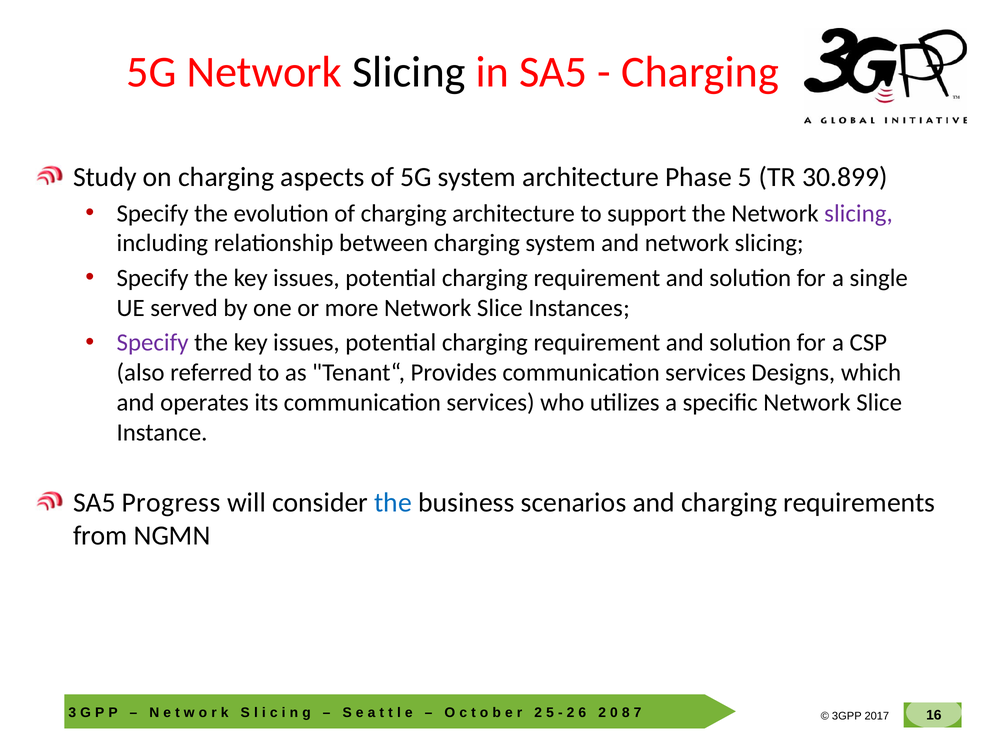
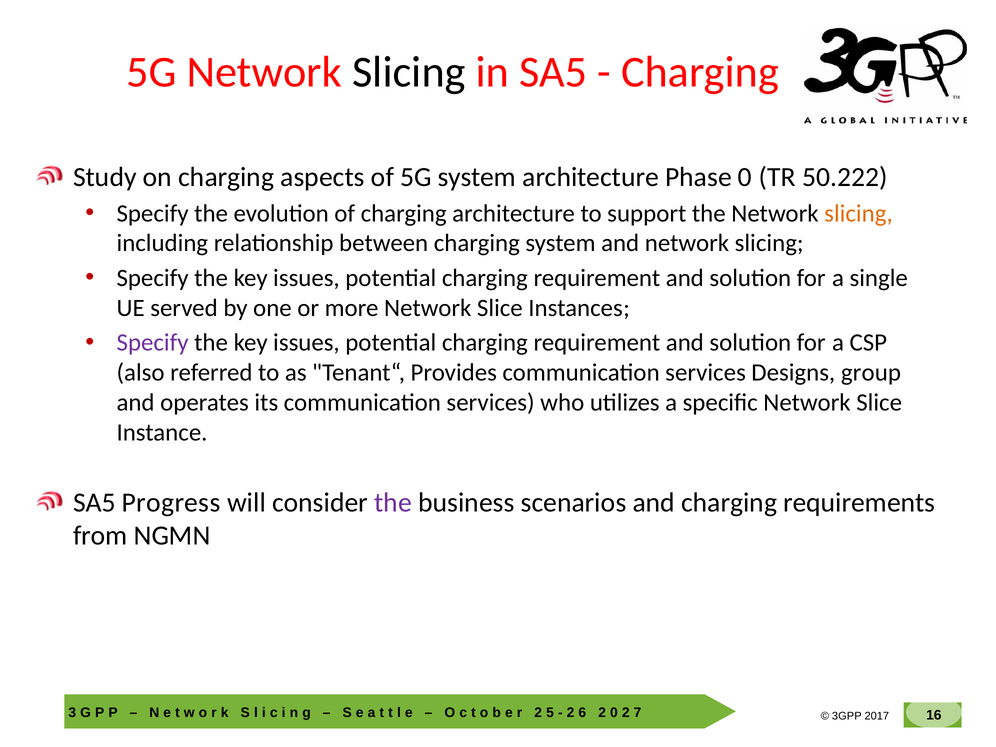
Phase 5: 5 -> 0
30.899: 30.899 -> 50.222
slicing at (858, 213) colour: purple -> orange
which: which -> group
the at (393, 503) colour: blue -> purple
8 at (626, 713): 8 -> 2
